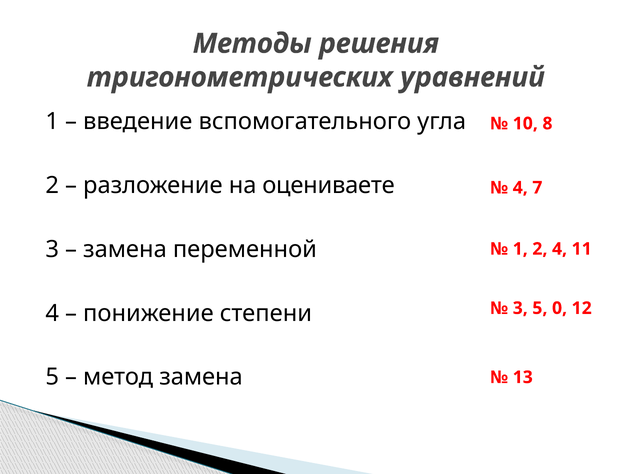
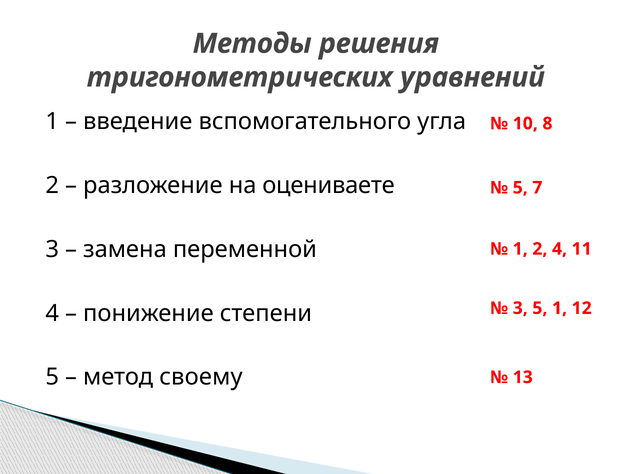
4 at (520, 188): 4 -> 5
5 0: 0 -> 1
метод замена: замена -> своему
